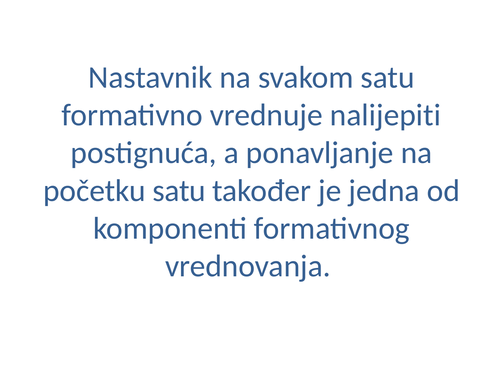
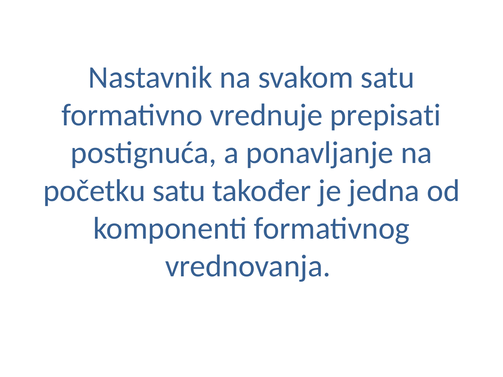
nalijepiti: nalijepiti -> prepisati
